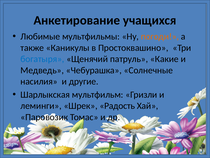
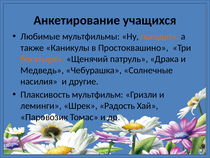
богатыря colour: blue -> orange
Какие: Какие -> Драка
Шарлыкская: Шарлыкская -> Плаксивость
